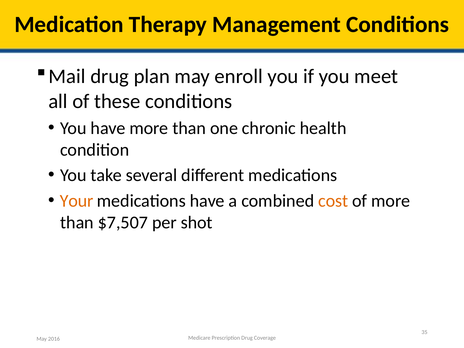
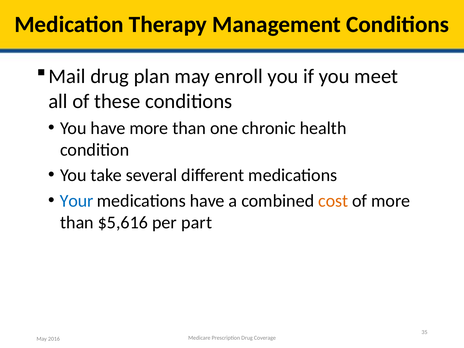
Your colour: orange -> blue
$7,507: $7,507 -> $5,616
shot: shot -> part
